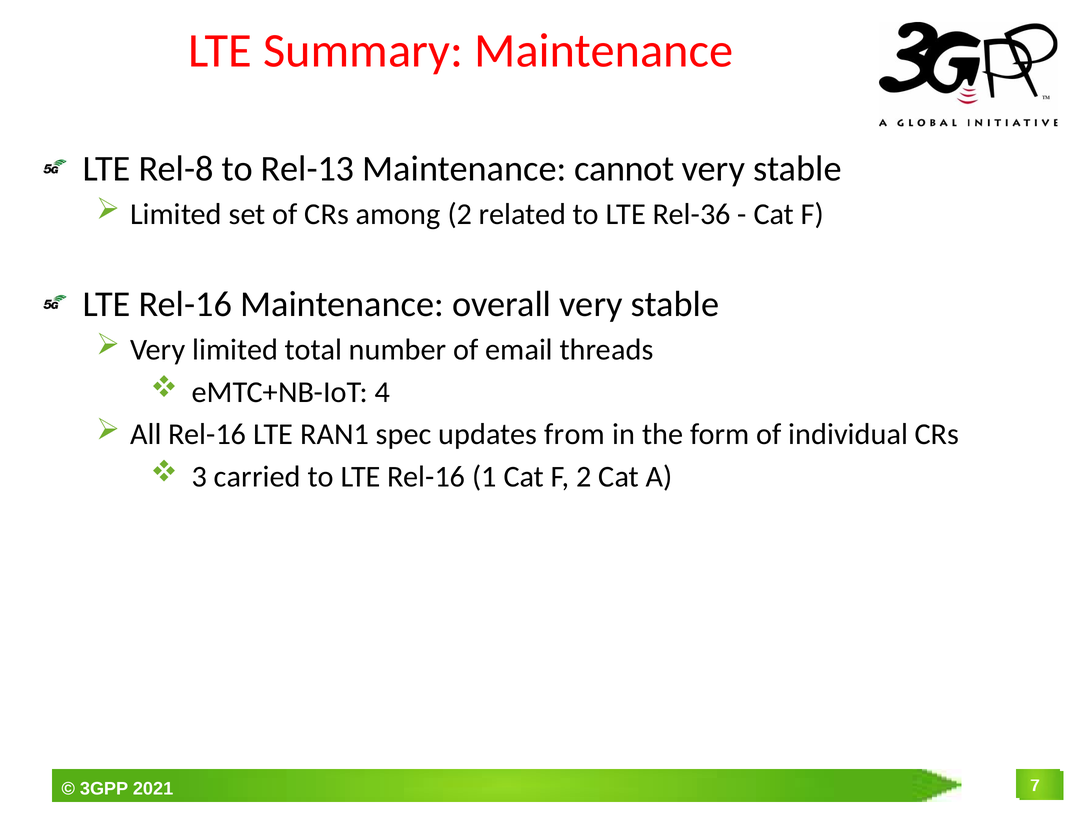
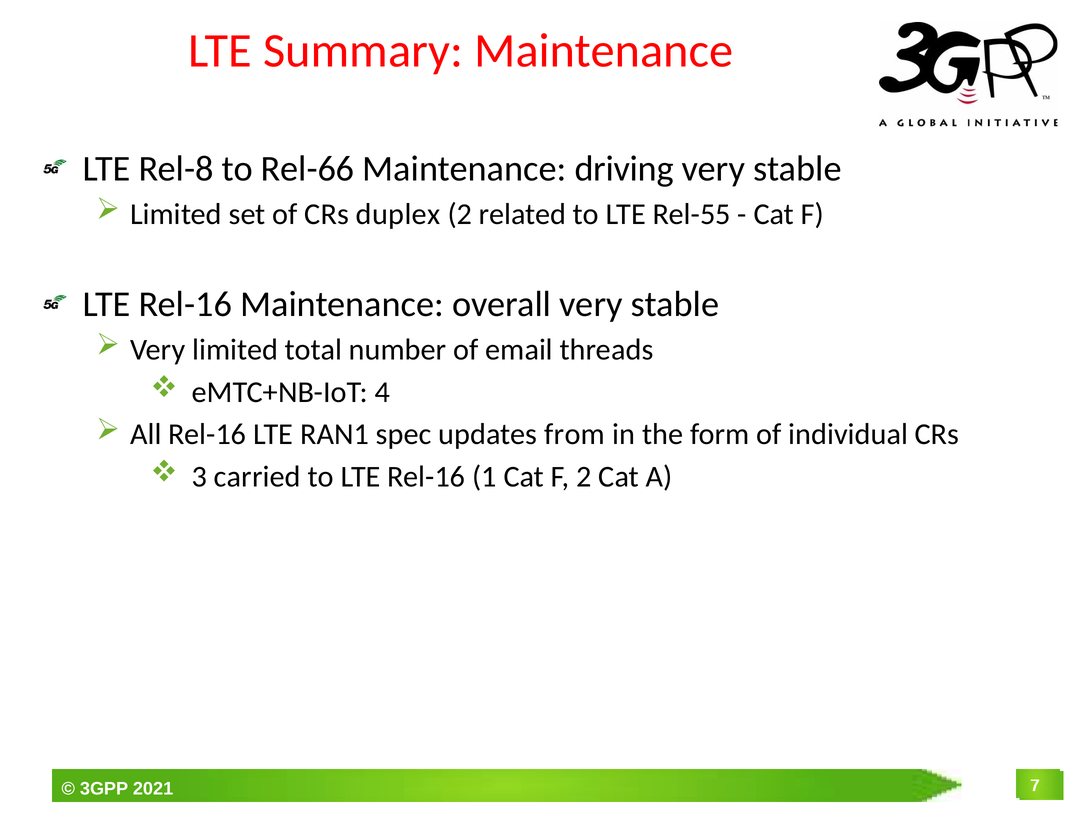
Rel-13: Rel-13 -> Rel-66
cannot: cannot -> driving
among: among -> duplex
Rel-36: Rel-36 -> Rel-55
